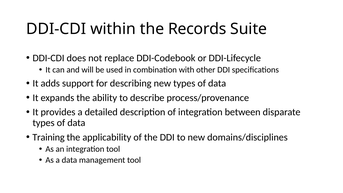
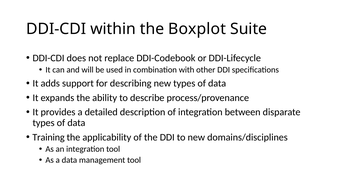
Records: Records -> Boxplot
